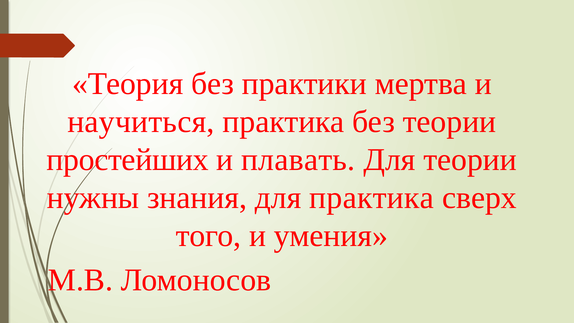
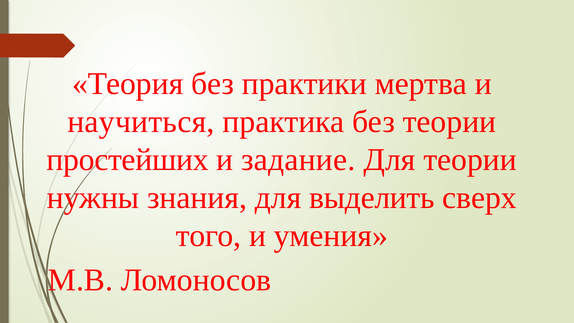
плавать: плавать -> задание
для практика: практика -> выделить
